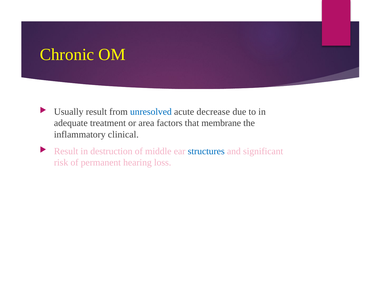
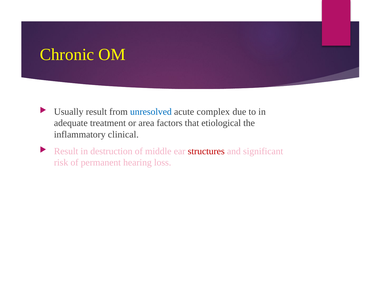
decrease: decrease -> complex
membrane: membrane -> etiological
structures colour: blue -> red
